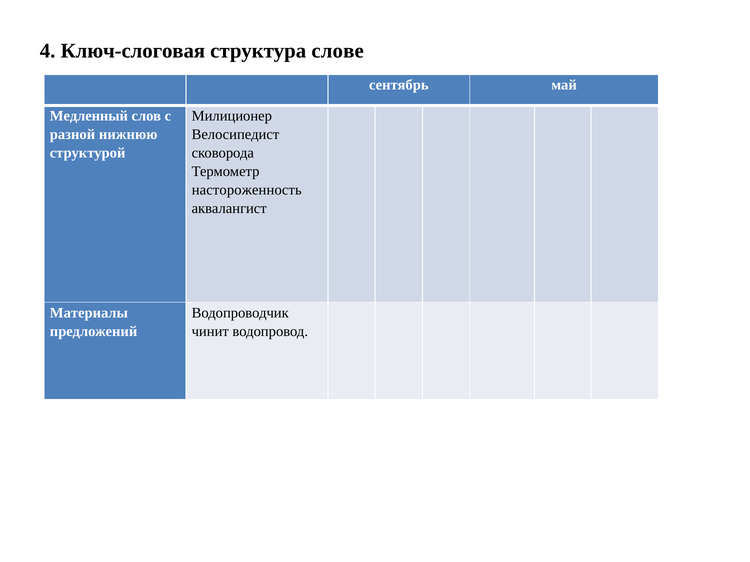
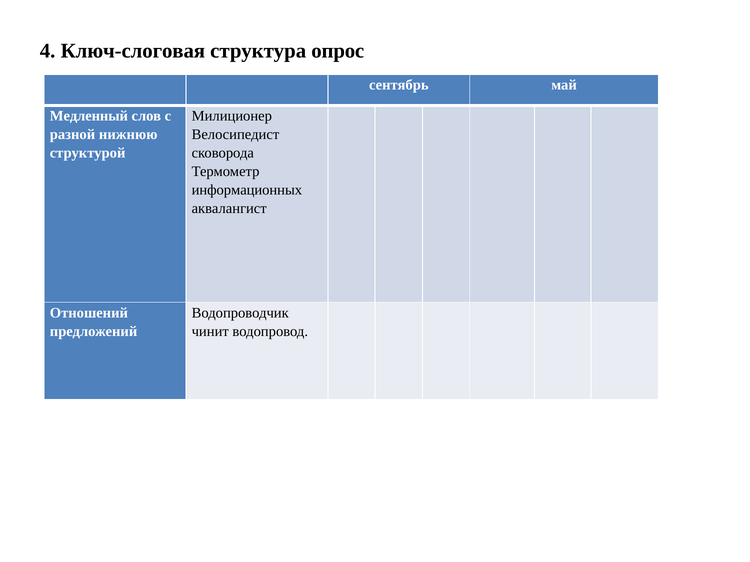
слове: слове -> опрос
настороженность: настороженность -> информационных
Материалы: Материалы -> Отношений
